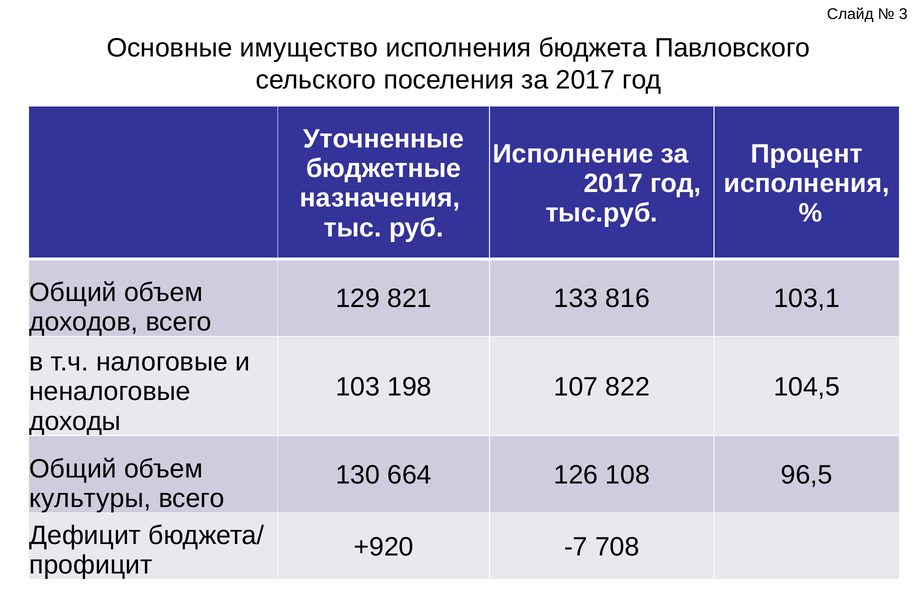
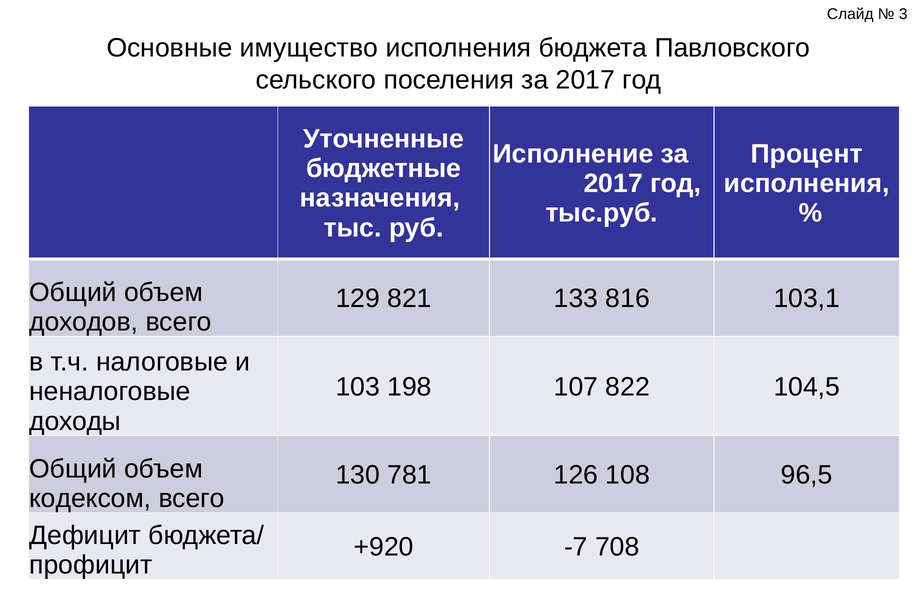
664: 664 -> 781
культуры: культуры -> кодексом
